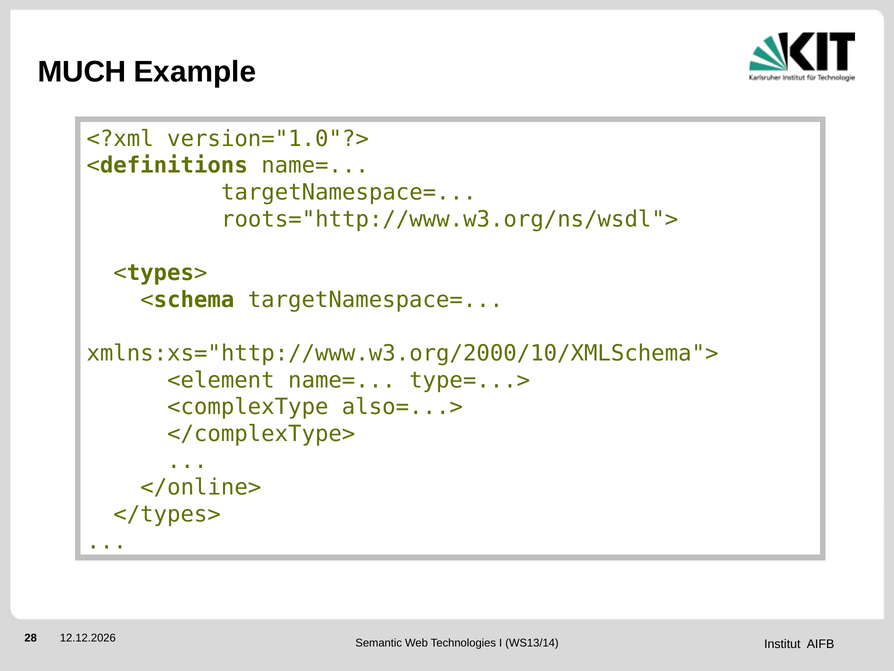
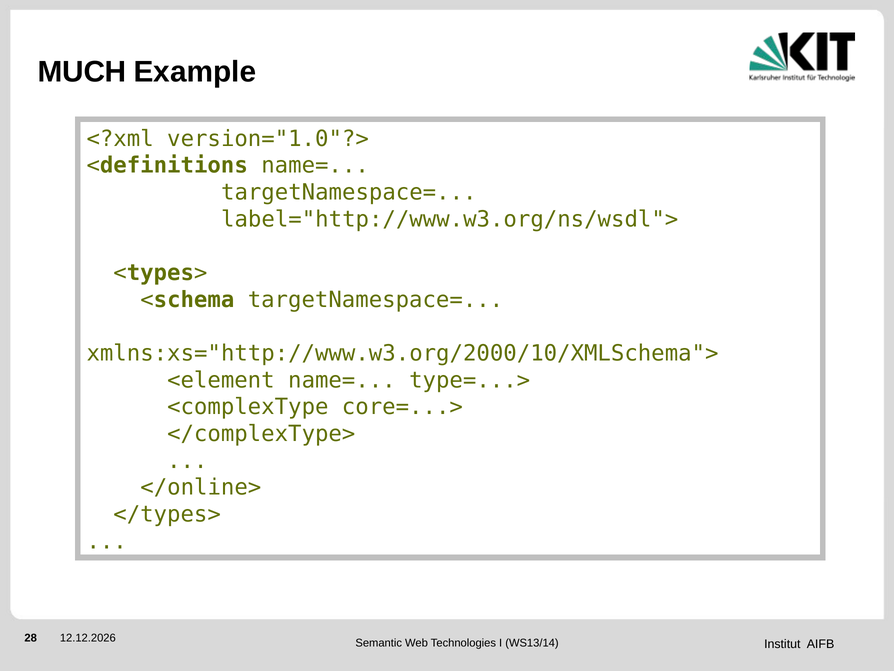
roots="http://www.w3.org/ns/wsdl">: roots="http://www.w3.org/ns/wsdl"> -> label="http://www.w3.org/ns/wsdl">
also=...>: also=...> -> core=...>
